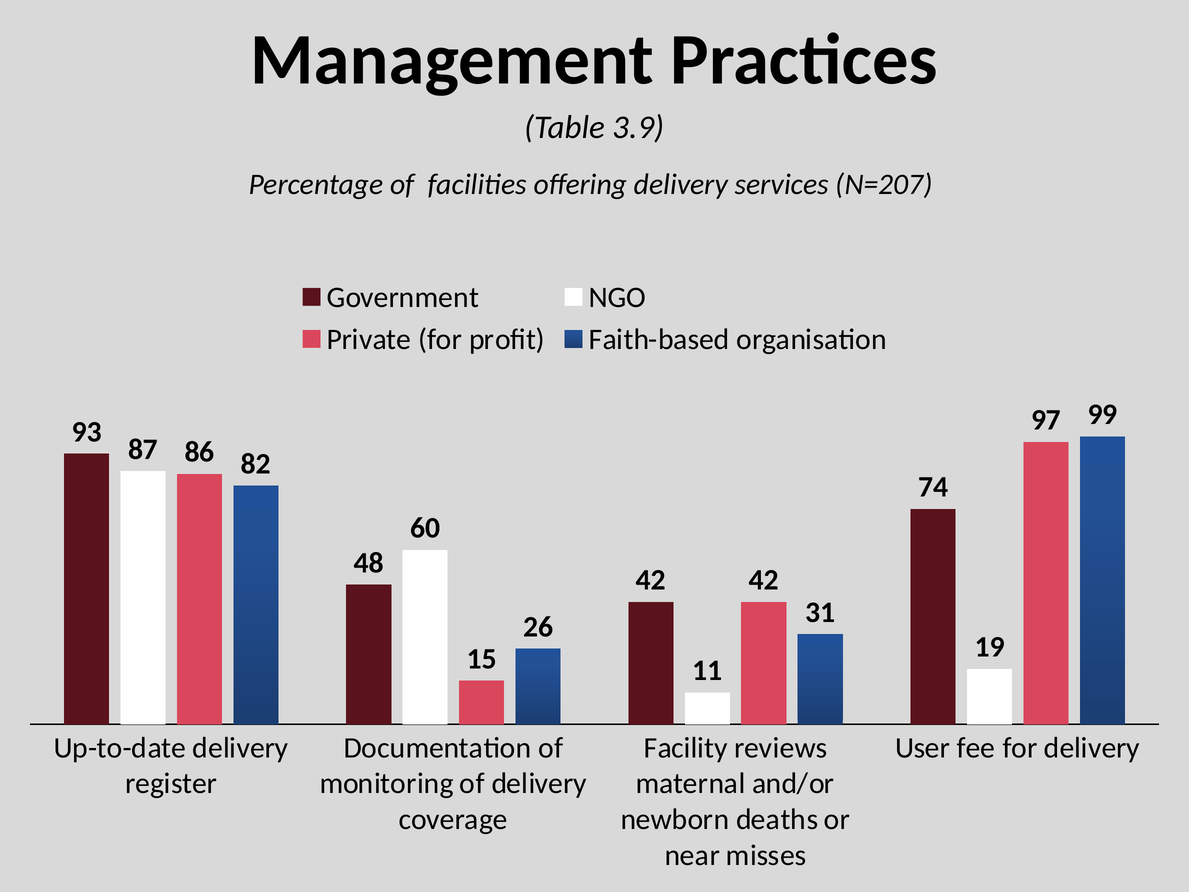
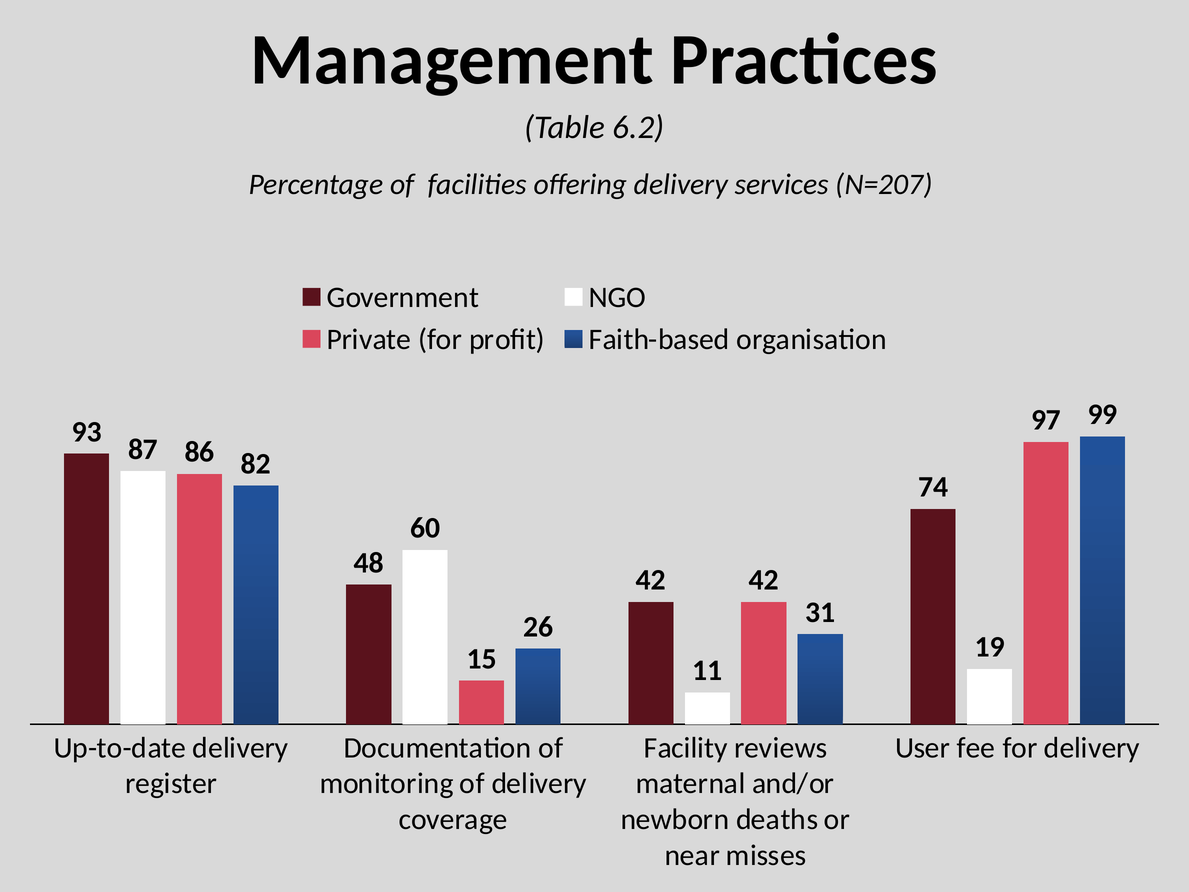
3.9: 3.9 -> 6.2
